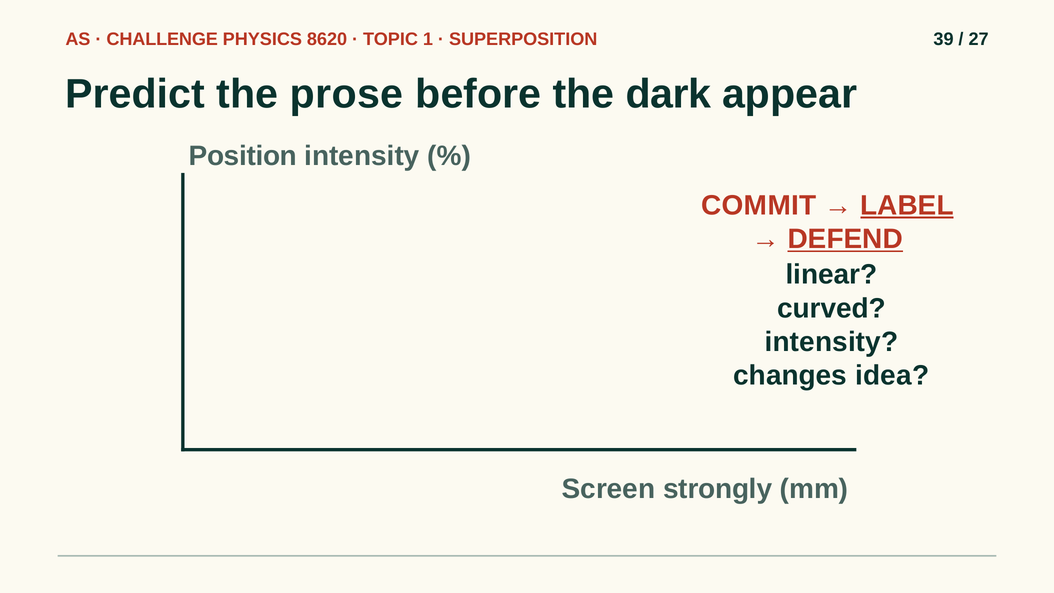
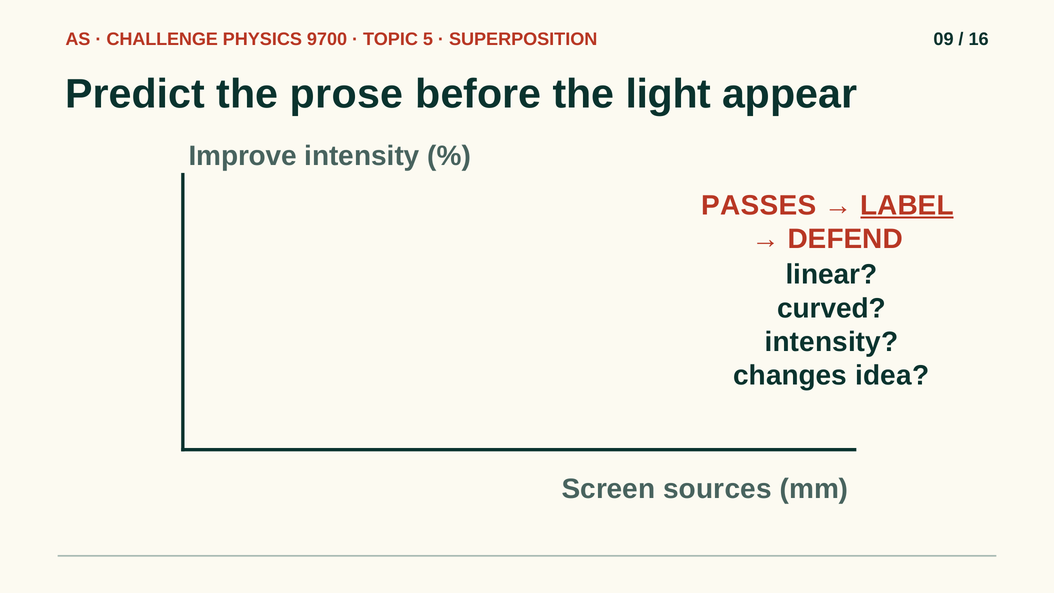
8620: 8620 -> 9700
1: 1 -> 5
39: 39 -> 09
27: 27 -> 16
dark: dark -> light
Position: Position -> Improve
COMMIT: COMMIT -> PASSES
DEFEND underline: present -> none
strongly: strongly -> sources
